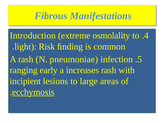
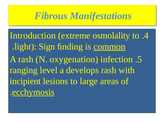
Risk: Risk -> Sign
common underline: none -> present
pneumoniae: pneumoniae -> oxygenation
early: early -> level
increases: increases -> develops
